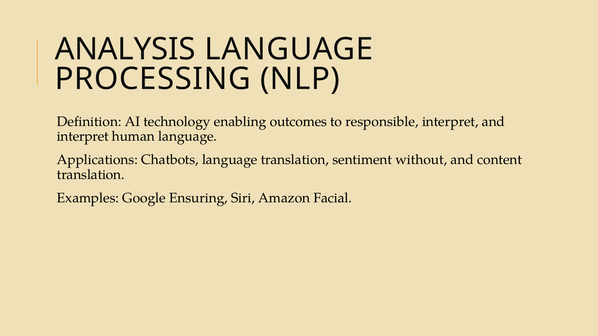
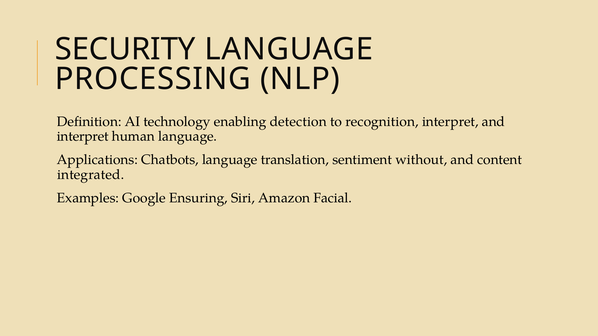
ANALYSIS: ANALYSIS -> SECURITY
outcomes: outcomes -> detection
responsible: responsible -> recognition
translation at (91, 175): translation -> integrated
